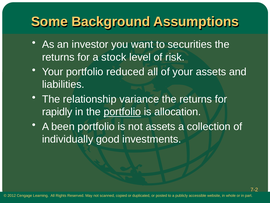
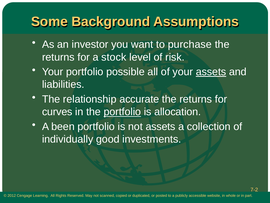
securities: securities -> purchase
reduced: reduced -> possible
assets at (211, 72) underline: none -> present
variance: variance -> accurate
rapidly: rapidly -> curves
